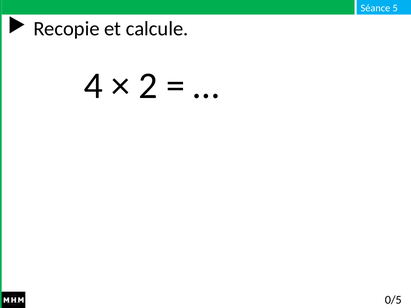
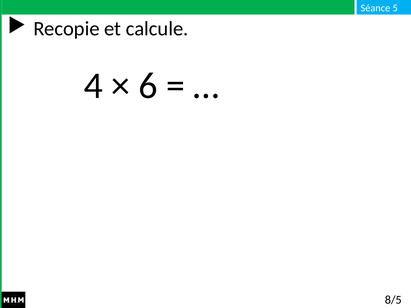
2: 2 -> 6
0/5: 0/5 -> 8/5
